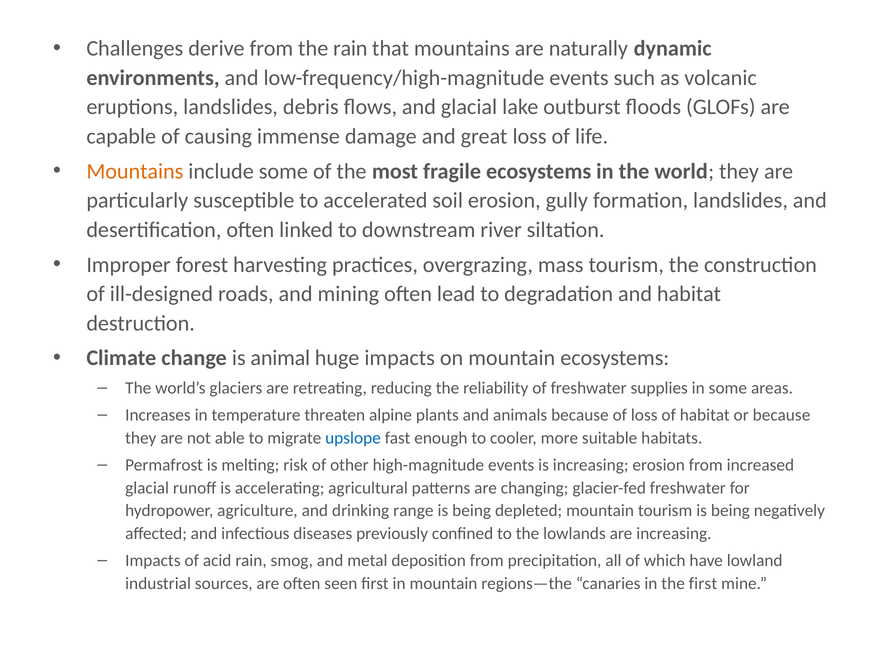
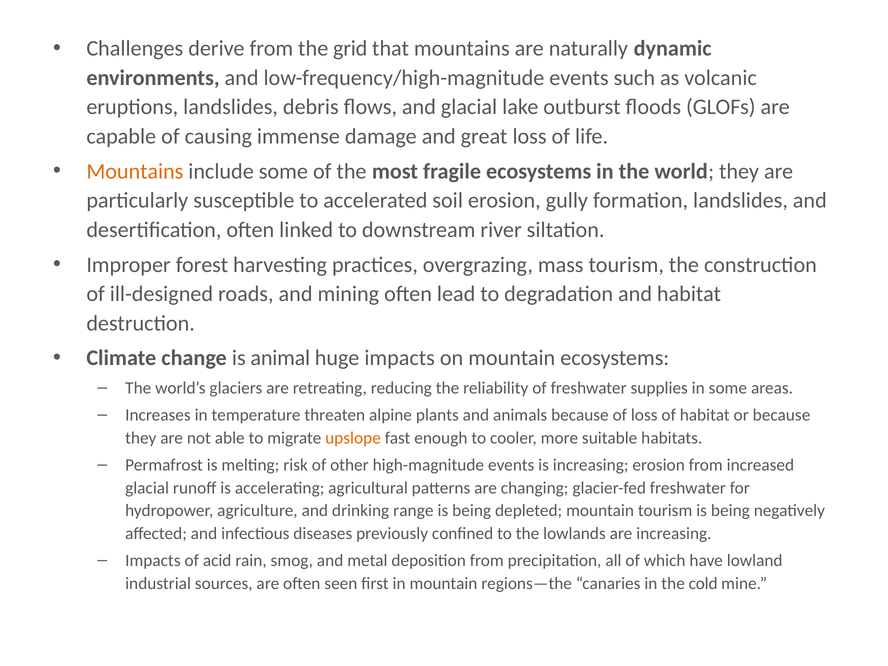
the rain: rain -> grid
upslope colour: blue -> orange
the first: first -> cold
